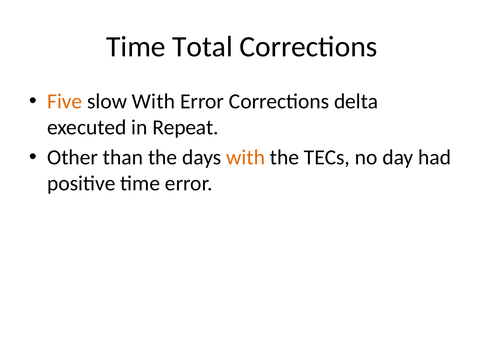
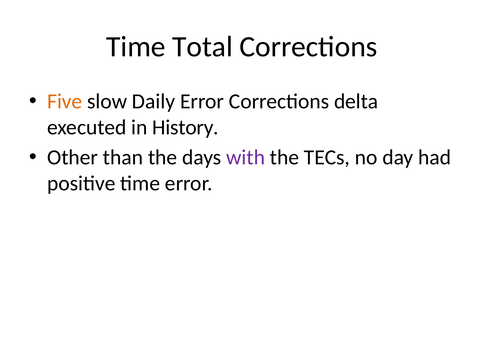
slow With: With -> Daily
Repeat: Repeat -> History
with at (246, 158) colour: orange -> purple
